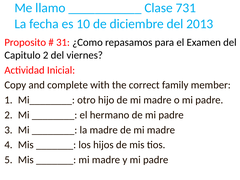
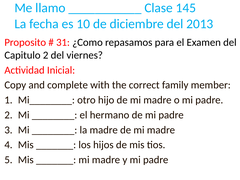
731: 731 -> 145
